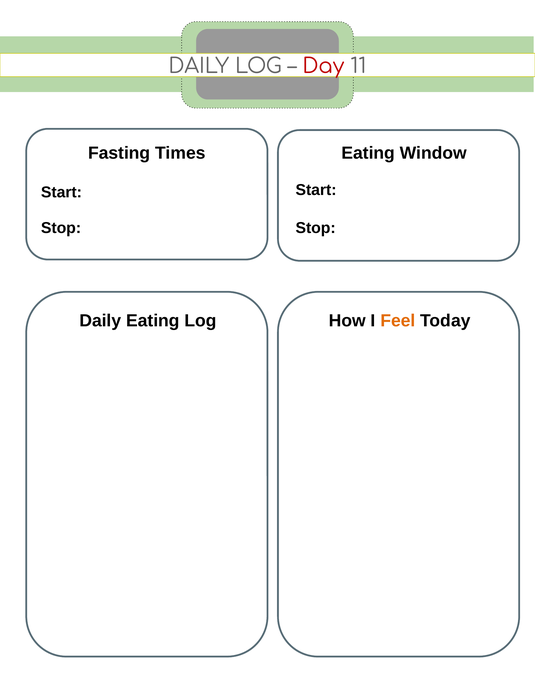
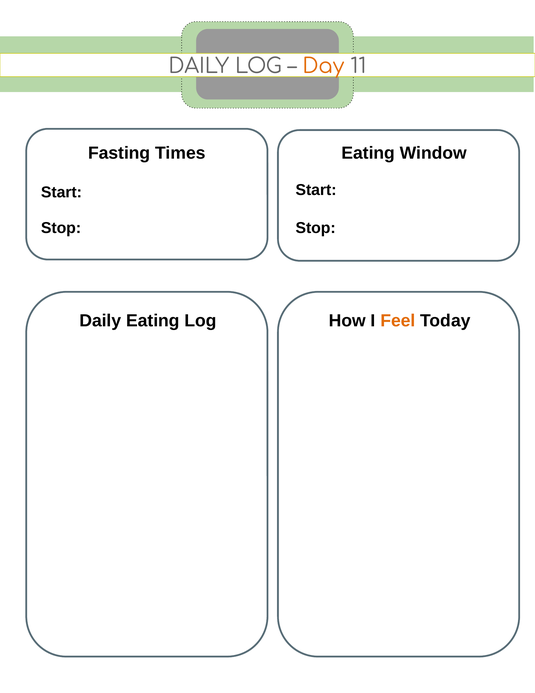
Day colour: red -> orange
